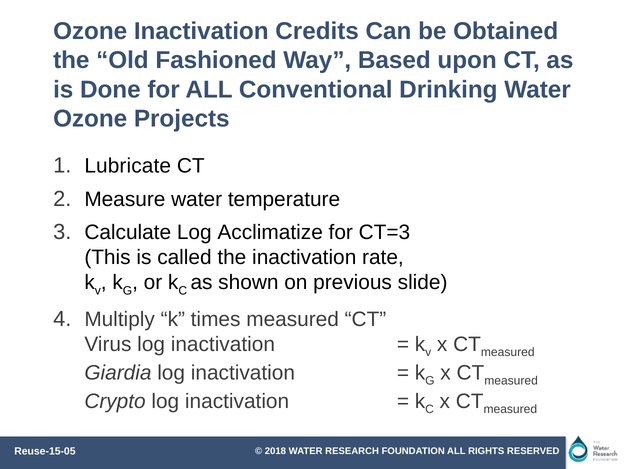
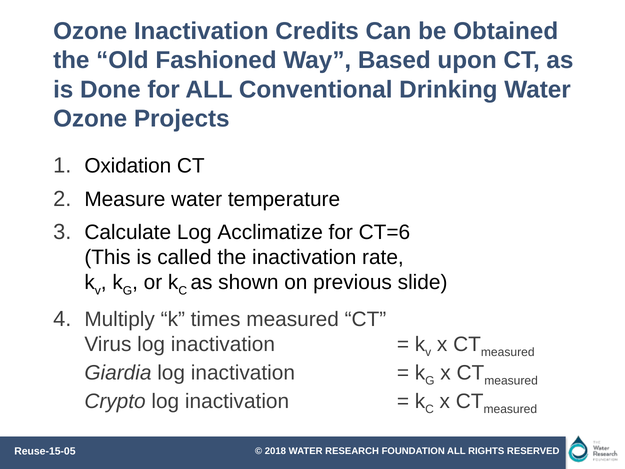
Lubricate: Lubricate -> Oxidation
CT=3: CT=3 -> CT=6
